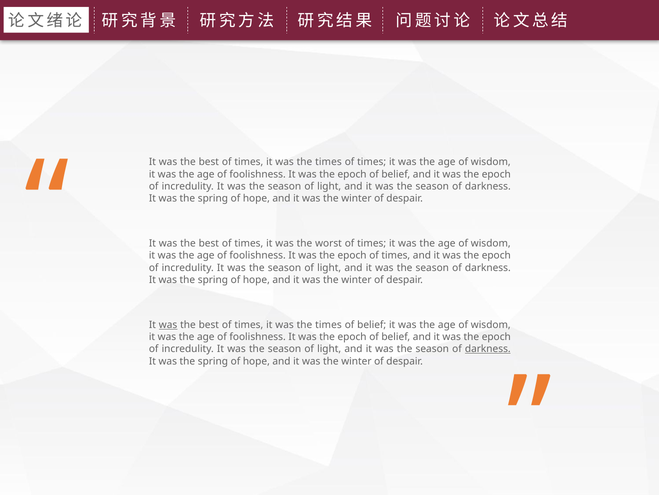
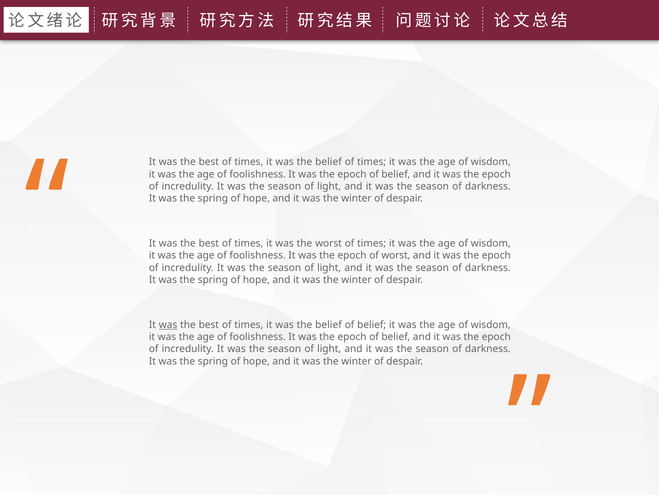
times at (328, 162): times -> belief
epoch of times: times -> worst
times at (328, 324): times -> belief
darkness at (488, 349) underline: present -> none
